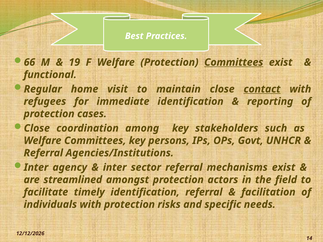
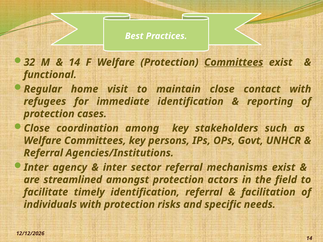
66: 66 -> 32
19 at (74, 62): 19 -> 14
contact underline: present -> none
